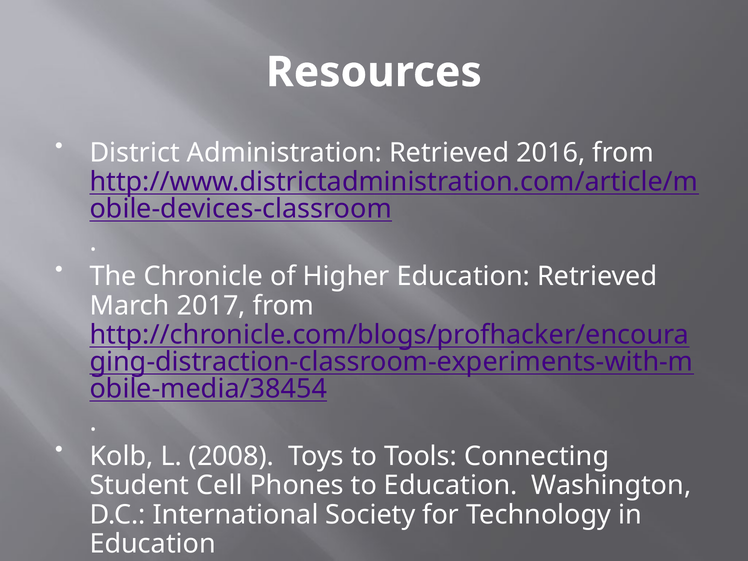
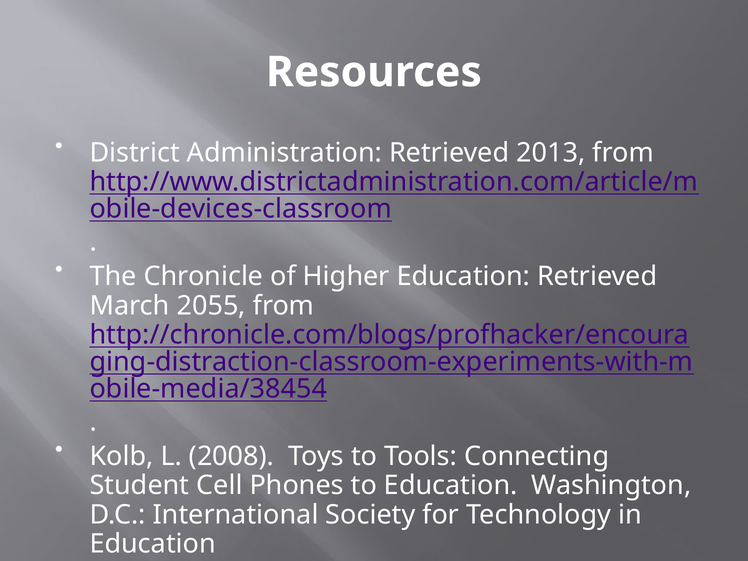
2016: 2016 -> 2013
2017: 2017 -> 2055
